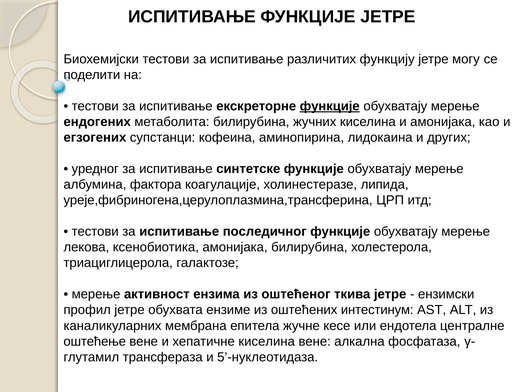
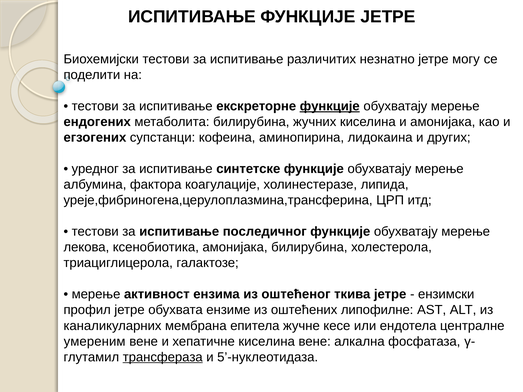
функцију: функцију -> незнатно
интестинум: интестинум -> липофилне
оштећење: оштећење -> умереним
трансфераза underline: none -> present
